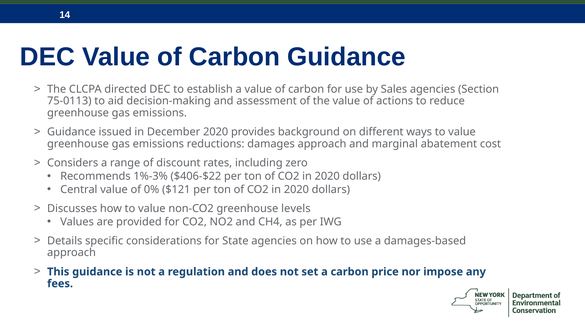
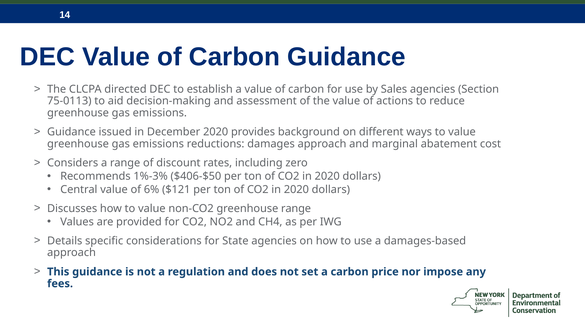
$406-$22: $406-$22 -> $406-$50
0%: 0% -> 6%
greenhouse levels: levels -> range
